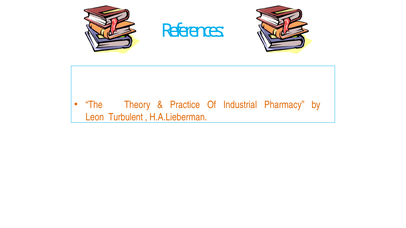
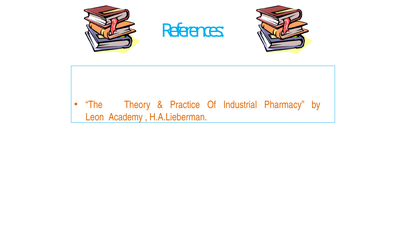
Turbulent: Turbulent -> Academy
